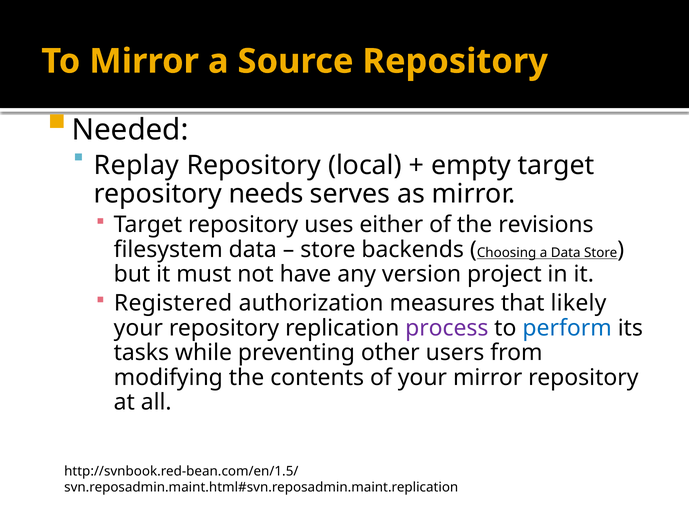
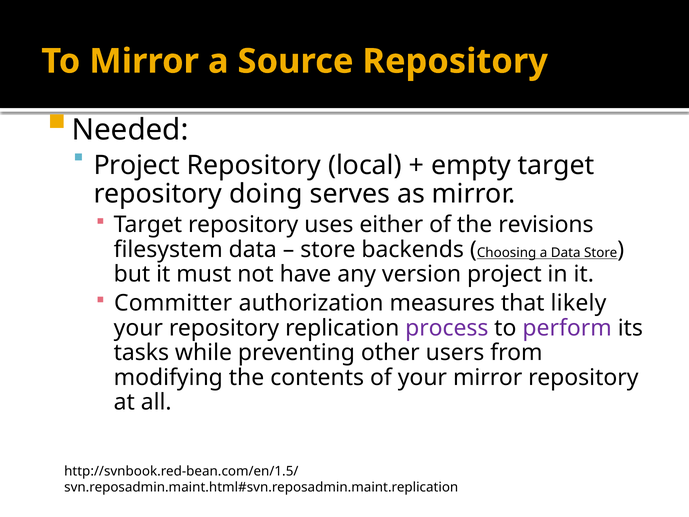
Replay at (137, 165): Replay -> Project
needs: needs -> doing
Registered: Registered -> Committer
perform colour: blue -> purple
